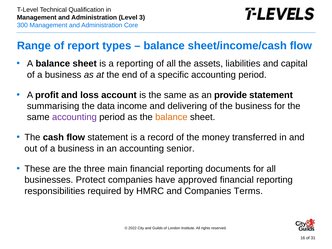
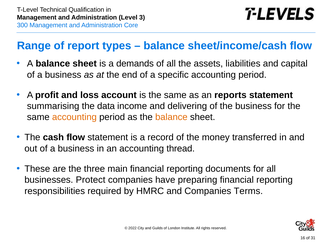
a reporting: reporting -> demands
provide: provide -> reports
accounting at (74, 117) colour: purple -> orange
senior: senior -> thread
approved: approved -> preparing
